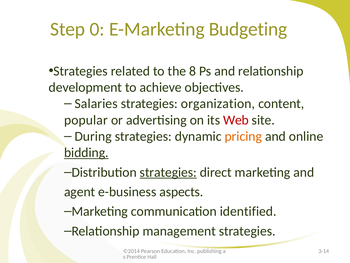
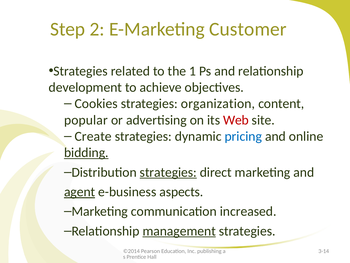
0: 0 -> 2
Budgeting: Budgeting -> Customer
8: 8 -> 1
Salaries: Salaries -> Cookies
During: During -> Create
pricing colour: orange -> blue
agent underline: none -> present
identified: identified -> increased
management underline: none -> present
